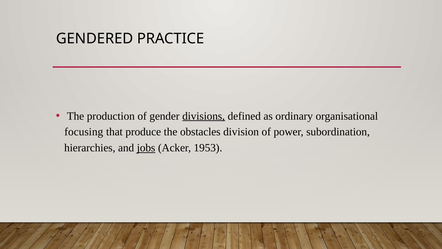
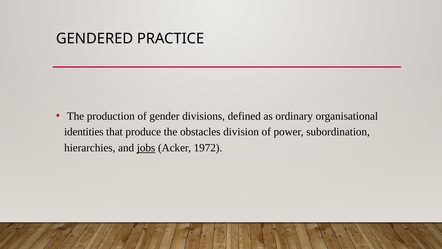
divisions underline: present -> none
focusing: focusing -> identities
1953: 1953 -> 1972
